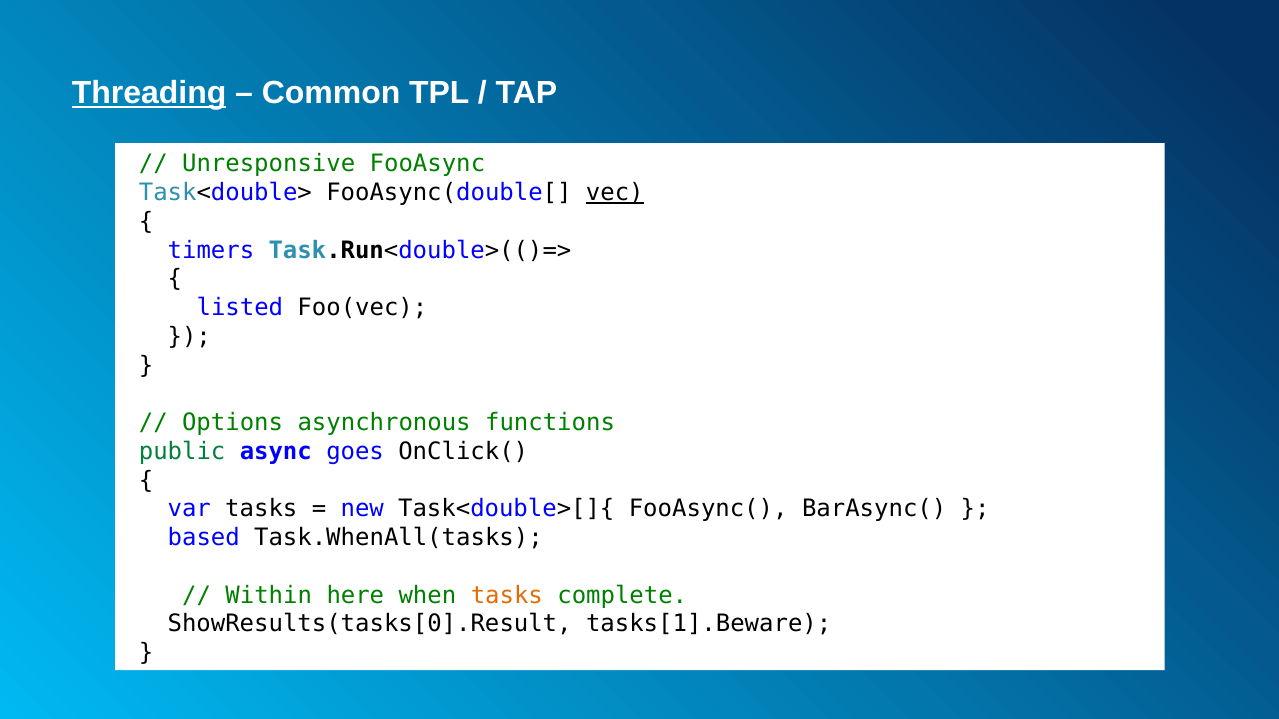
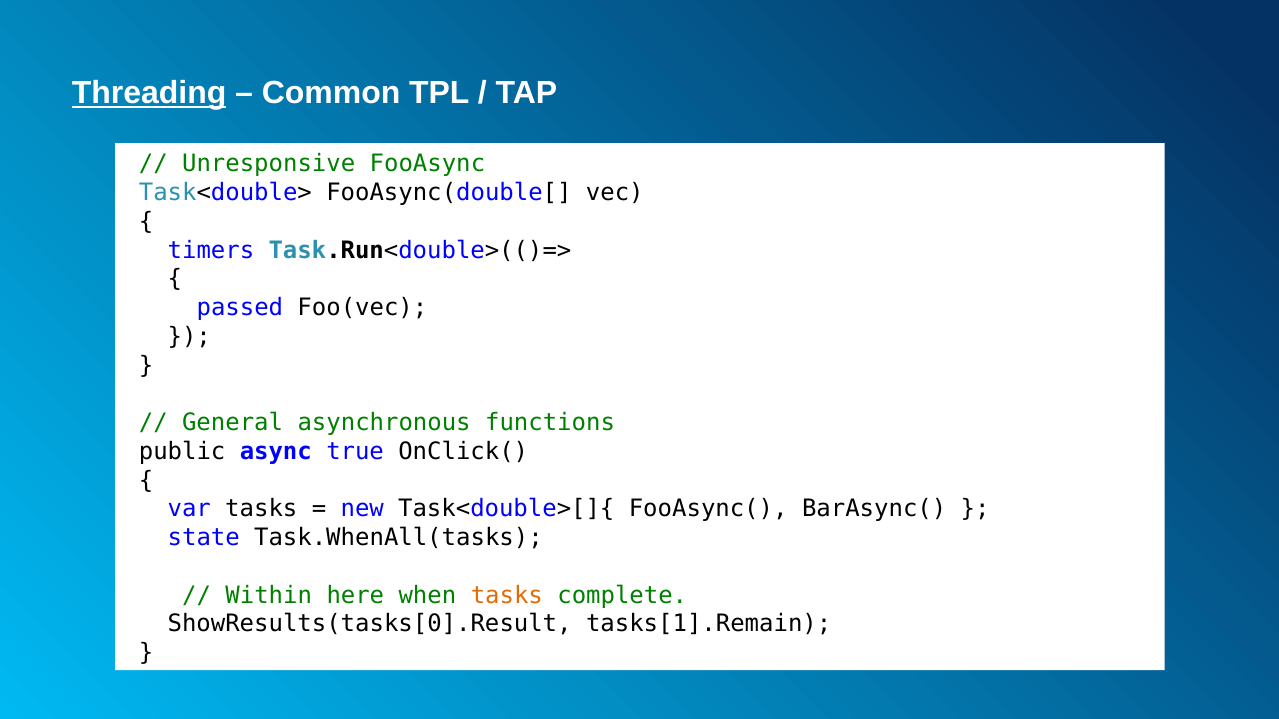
vec underline: present -> none
listed: listed -> passed
Options: Options -> General
public colour: green -> black
goes: goes -> true
based: based -> state
tasks[1].Beware: tasks[1].Beware -> tasks[1].Remain
